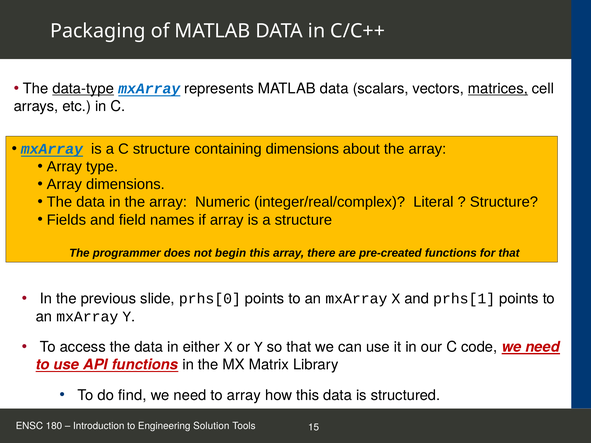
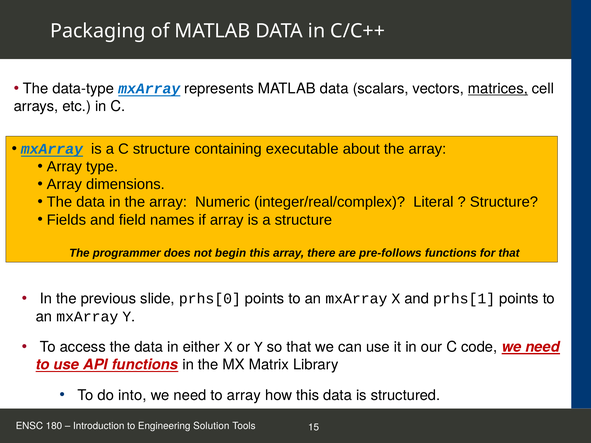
data-type underline: present -> none
containing dimensions: dimensions -> executable
pre-created: pre-created -> pre-follows
find: find -> into
